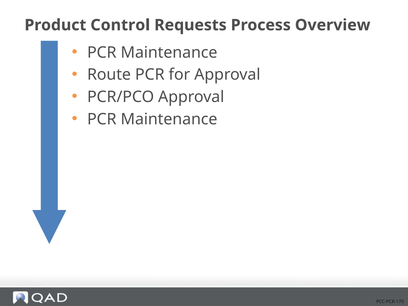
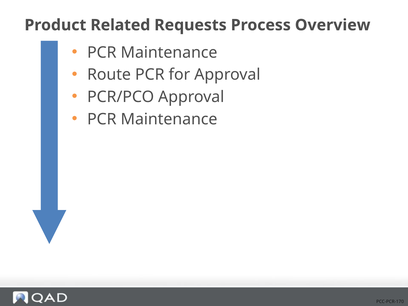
Control: Control -> Related
